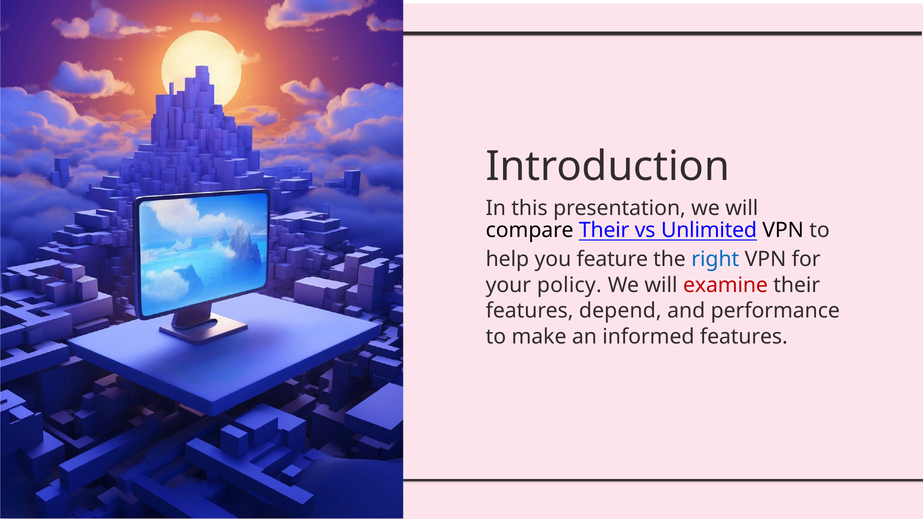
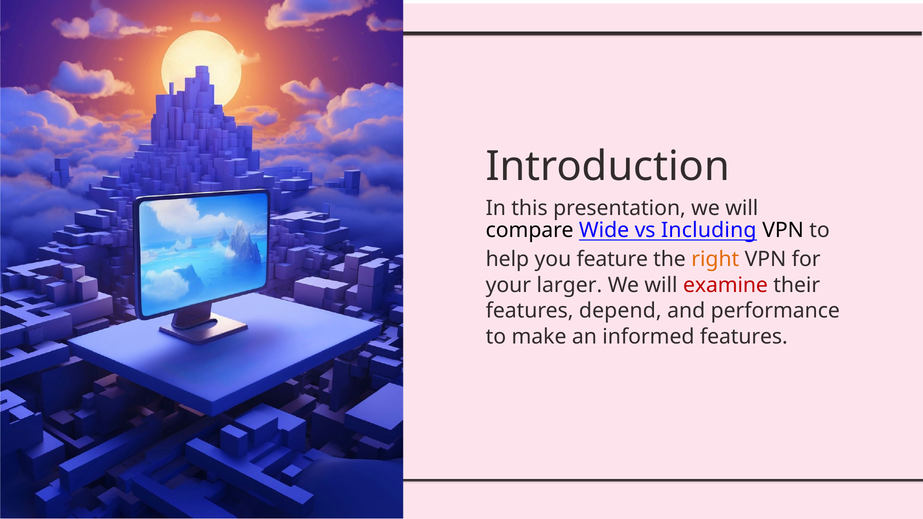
compare Their: Their -> Wide
Unlimited: Unlimited -> Including
right colour: blue -> orange
policy: policy -> larger
